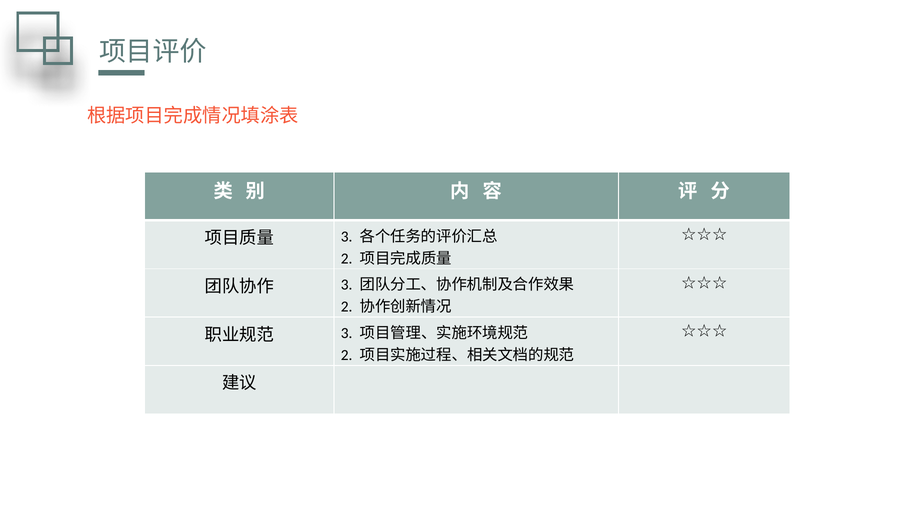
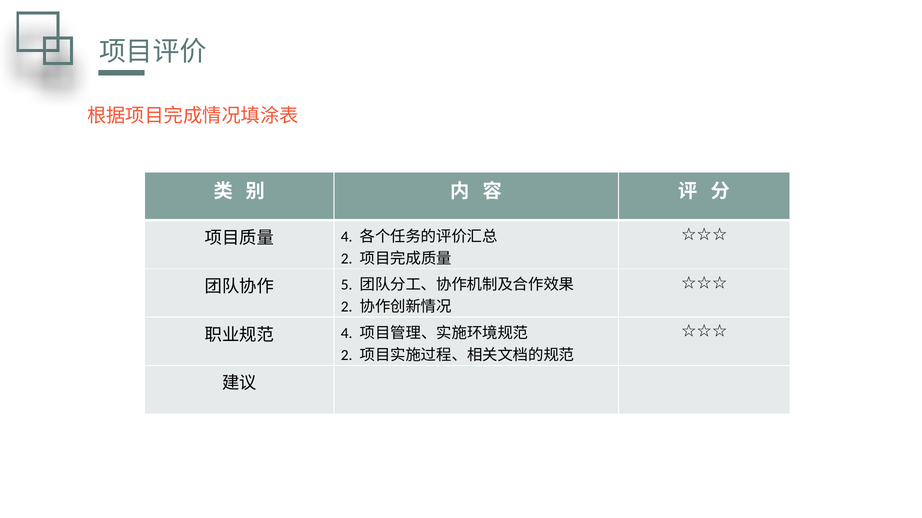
3 at (347, 237): 3 -> 4
3 at (347, 285): 3 -> 5
3 at (347, 334): 3 -> 4
